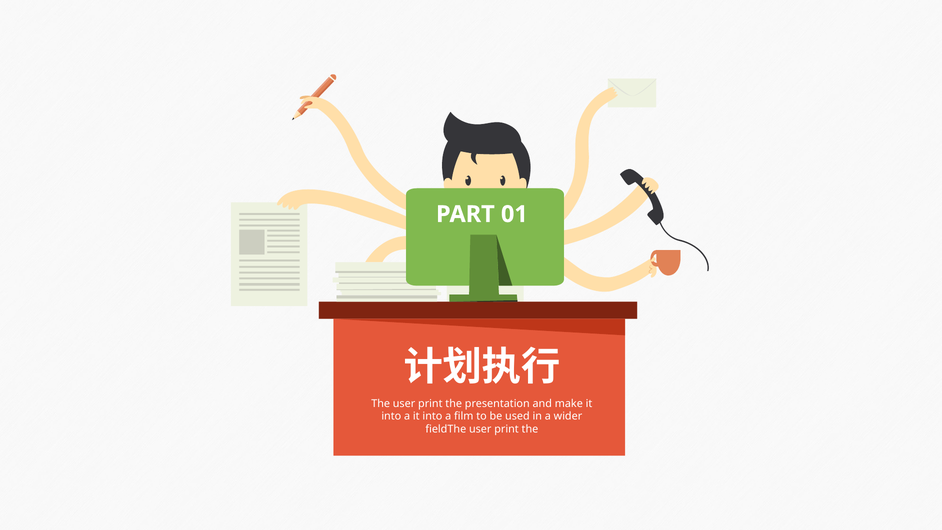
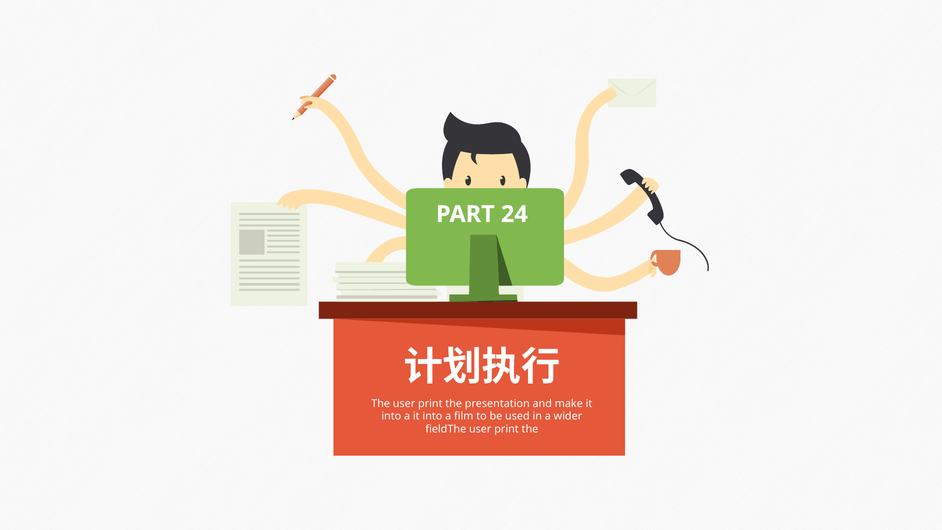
01: 01 -> 24
